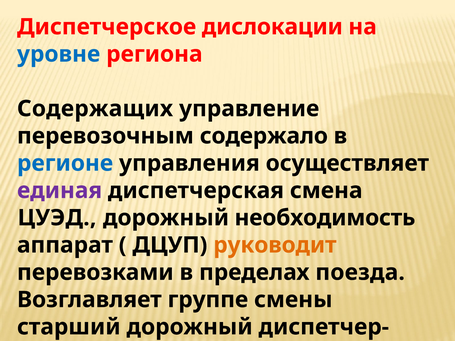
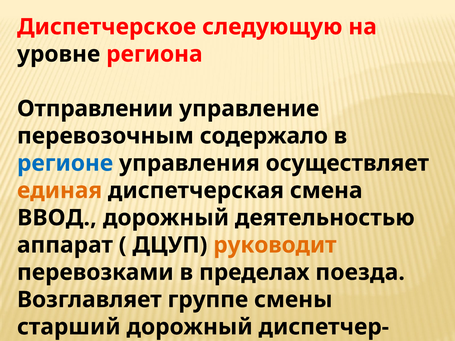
дислокации: дислокации -> следующую
уровне colour: blue -> black
Содержащих: Содержащих -> Отправлении
единая colour: purple -> orange
ЦУЭД: ЦУЭД -> ВВОД
необходимость: необходимость -> деятельностью
